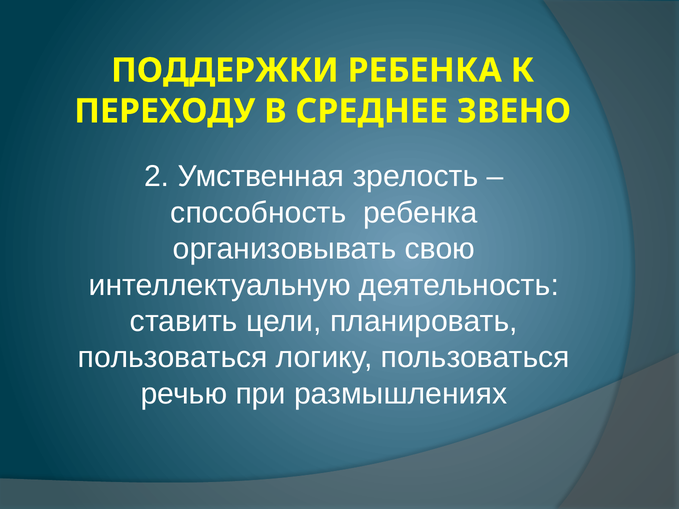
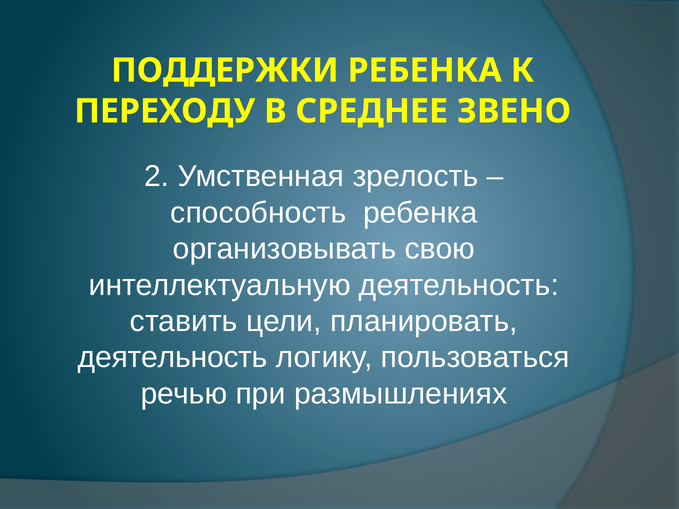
пользоваться at (173, 358): пользоваться -> деятельность
